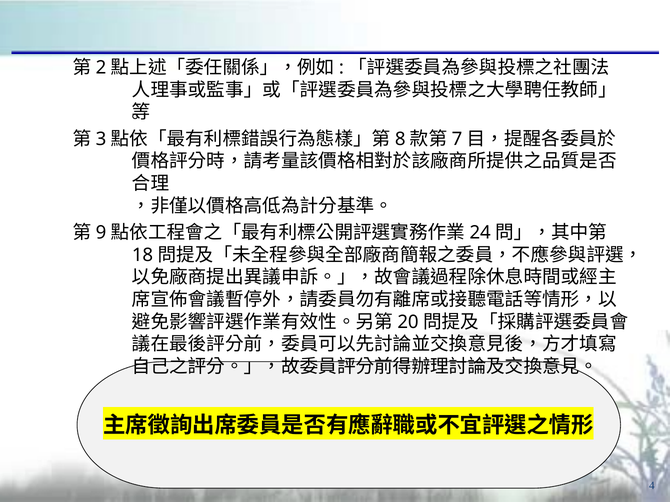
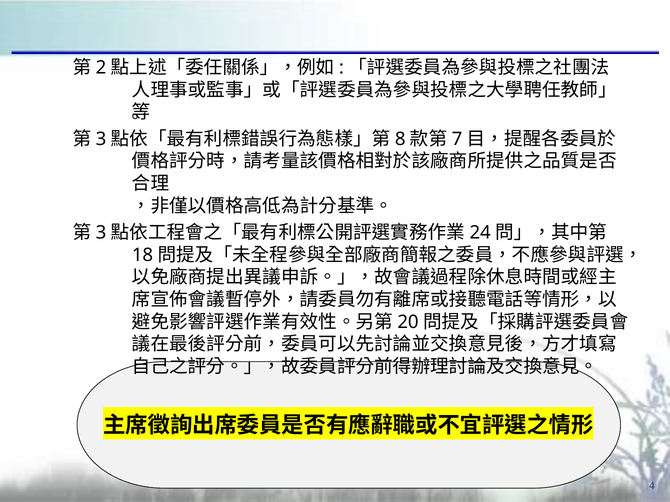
9 at (101, 233): 9 -> 3
